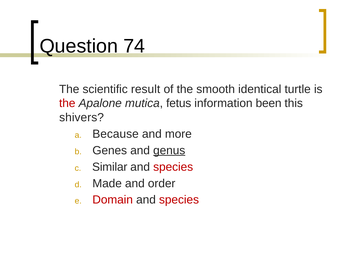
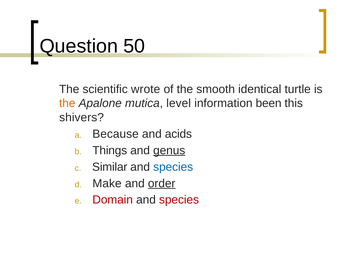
74: 74 -> 50
result: result -> wrote
the at (67, 103) colour: red -> orange
fetus: fetus -> level
more: more -> acids
Genes: Genes -> Things
species at (173, 167) colour: red -> blue
Made: Made -> Make
order underline: none -> present
